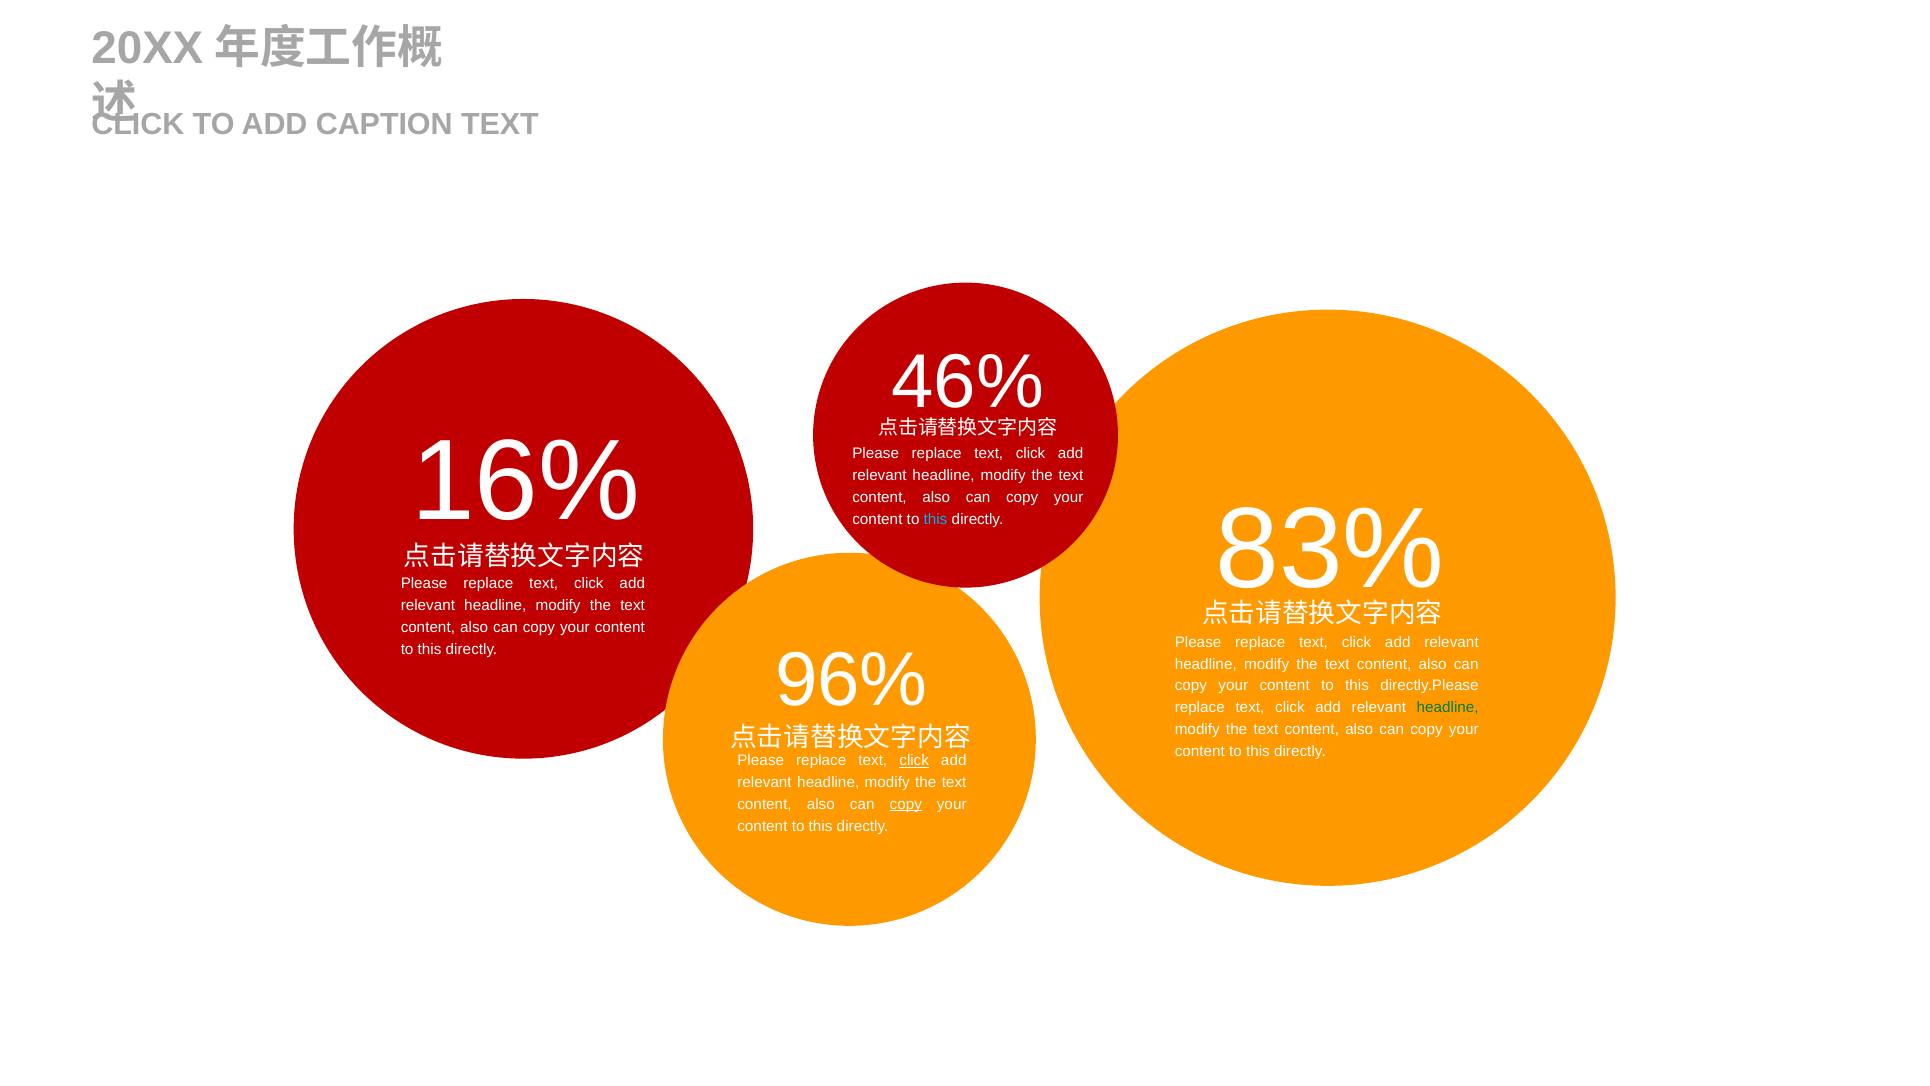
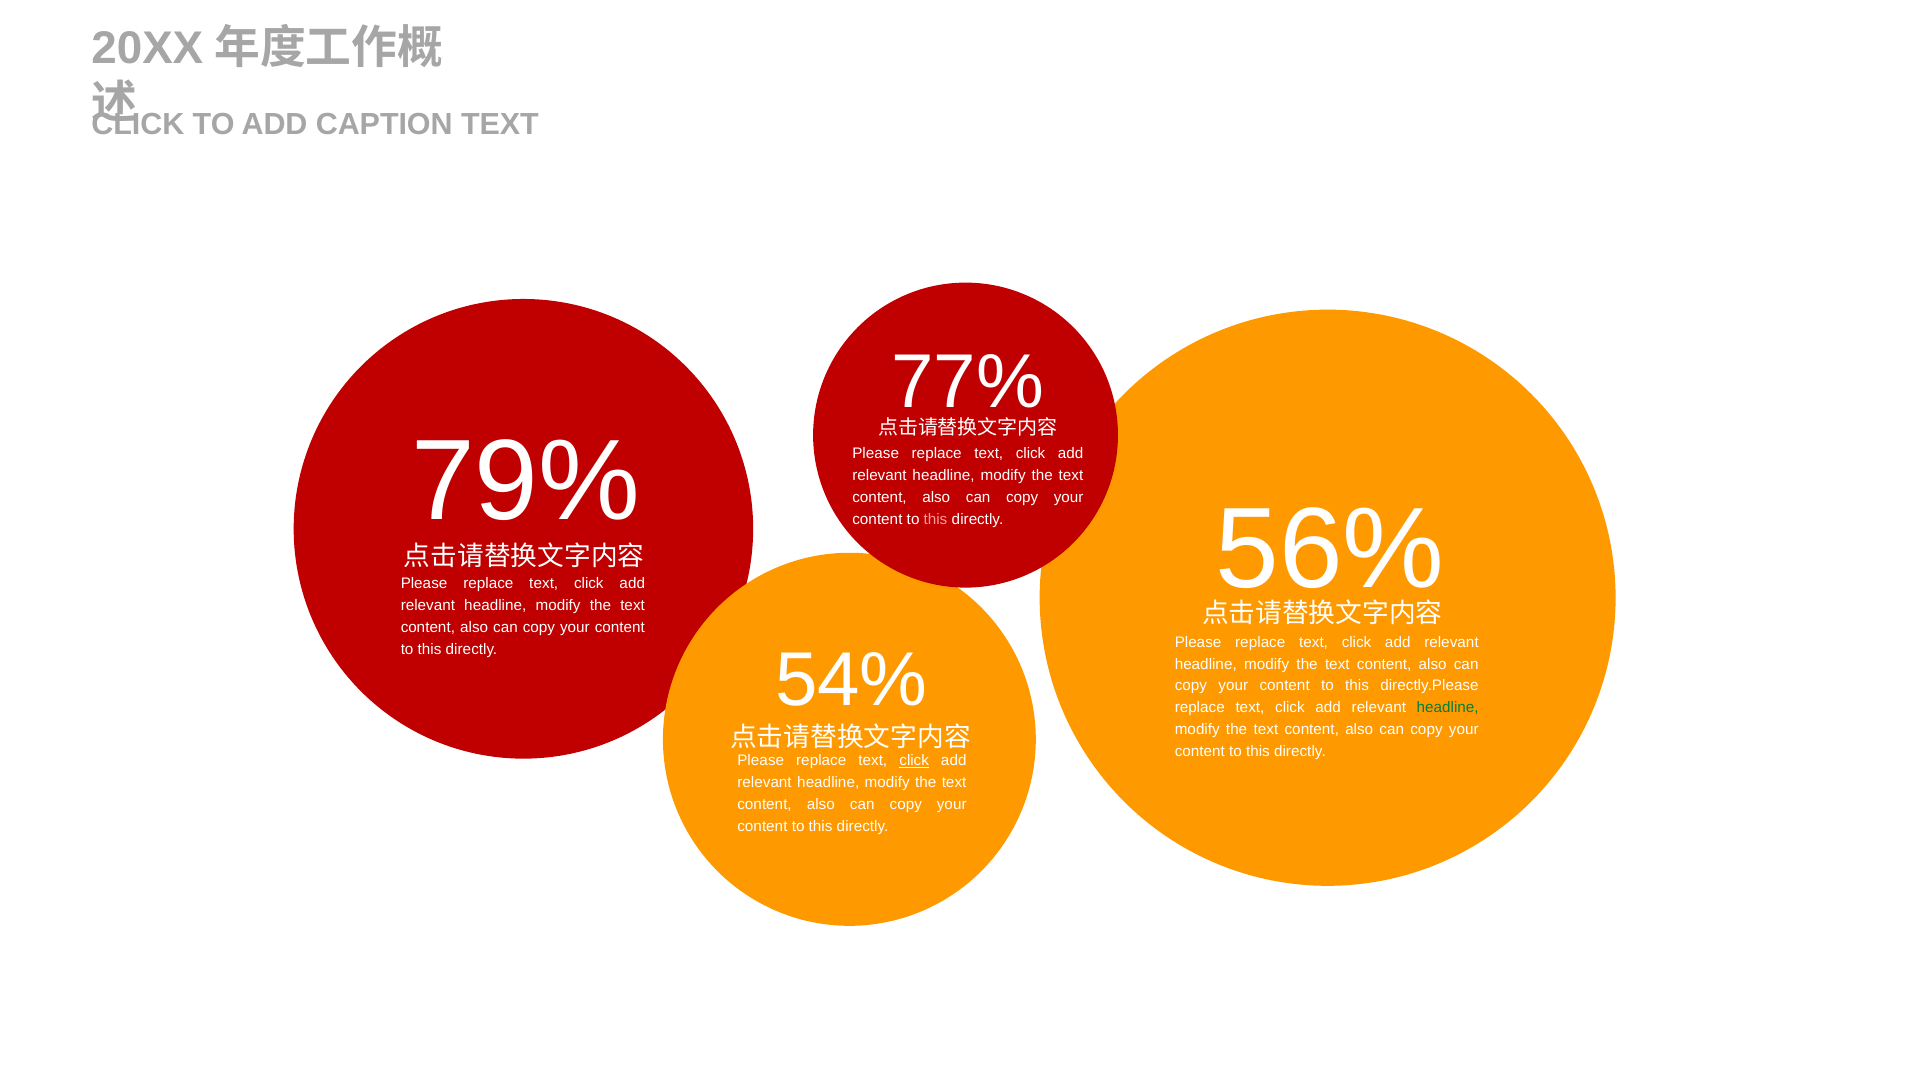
46%: 46% -> 77%
16%: 16% -> 79%
83%: 83% -> 56%
this at (935, 519) colour: light blue -> pink
96%: 96% -> 54%
copy at (906, 804) underline: present -> none
